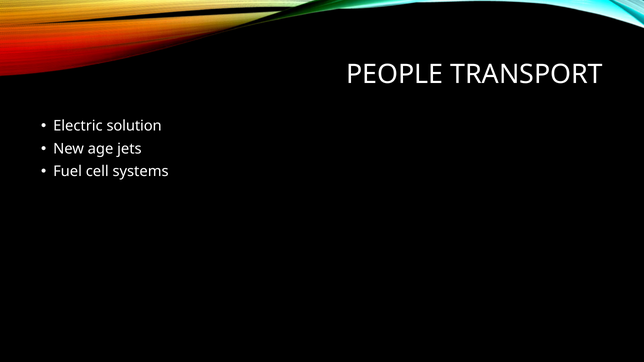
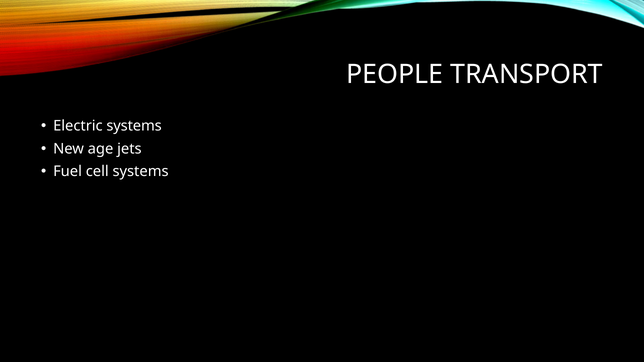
Electric solution: solution -> systems
